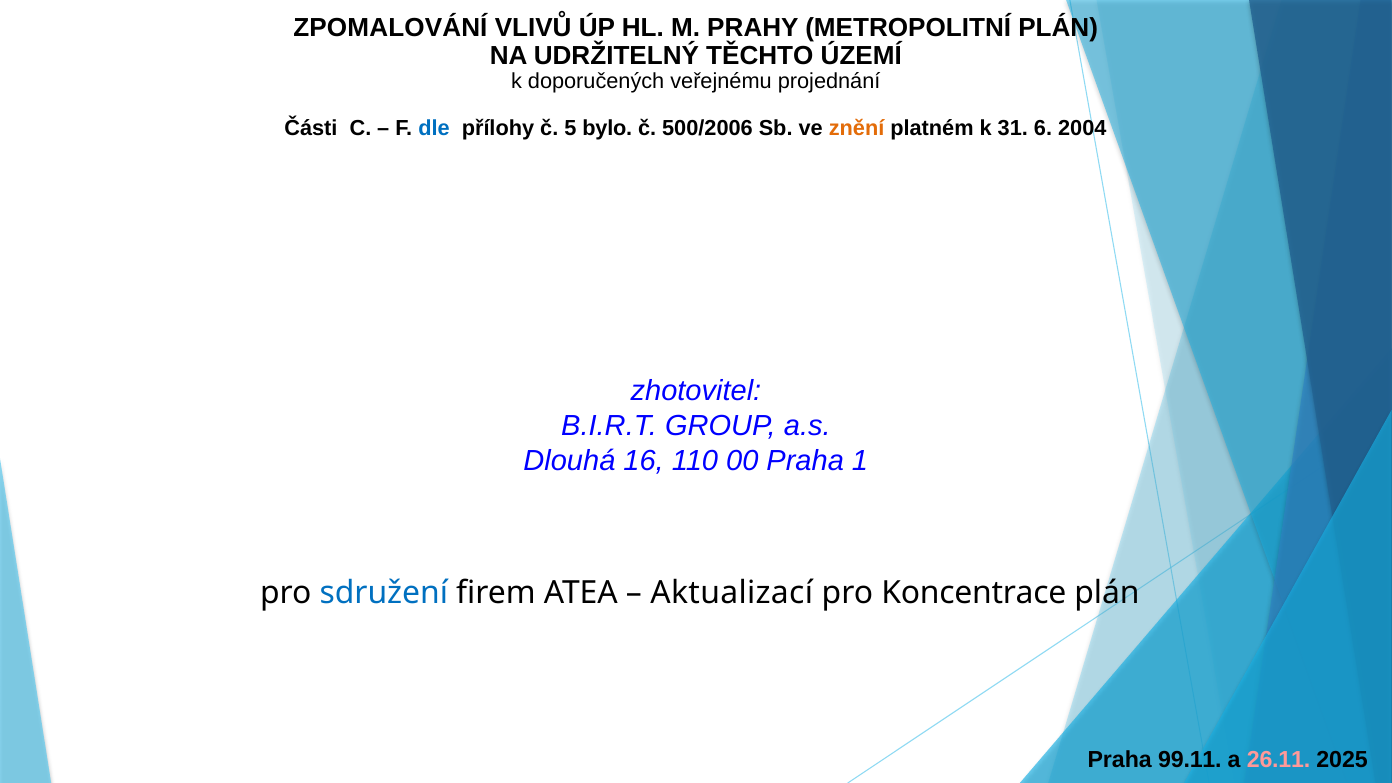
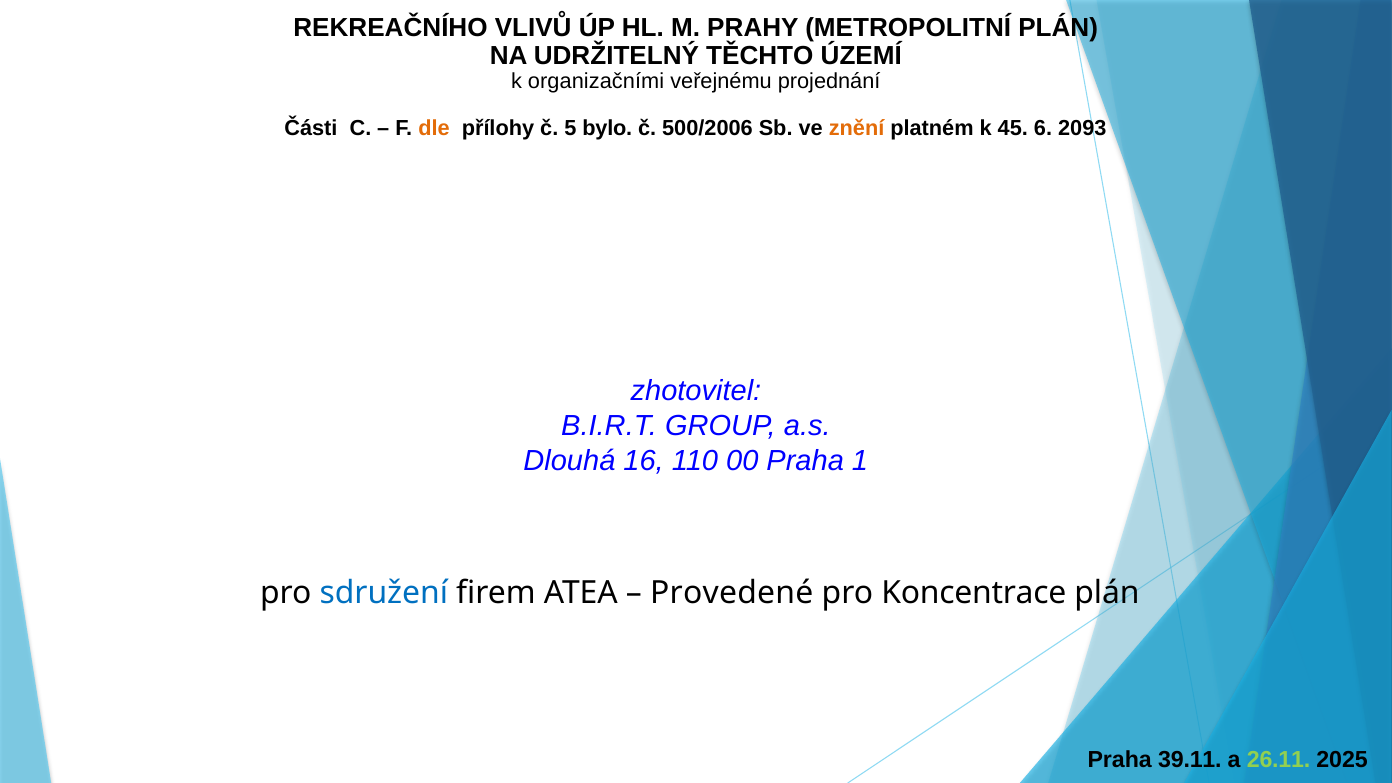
ZPOMALOVÁNÍ: ZPOMALOVÁNÍ -> REKREAČNÍHO
doporučených: doporučených -> organizačními
dle colour: blue -> orange
31: 31 -> 45
2004: 2004 -> 2093
Aktualizací: Aktualizací -> Provedené
99.11: 99.11 -> 39.11
26.11 colour: pink -> light green
